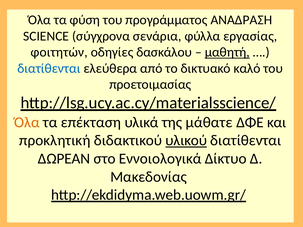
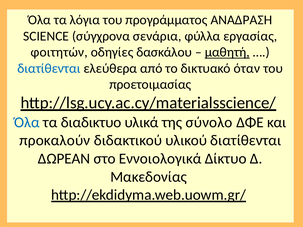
φύση: φύση -> λόγια
καλό: καλό -> όταν
Όλα at (27, 122) colour: orange -> blue
επέκταση: επέκταση -> διαδικτυο
μάθατε: μάθατε -> σύνολο
προκλητική: προκλητική -> προκαλούν
υλικού underline: present -> none
